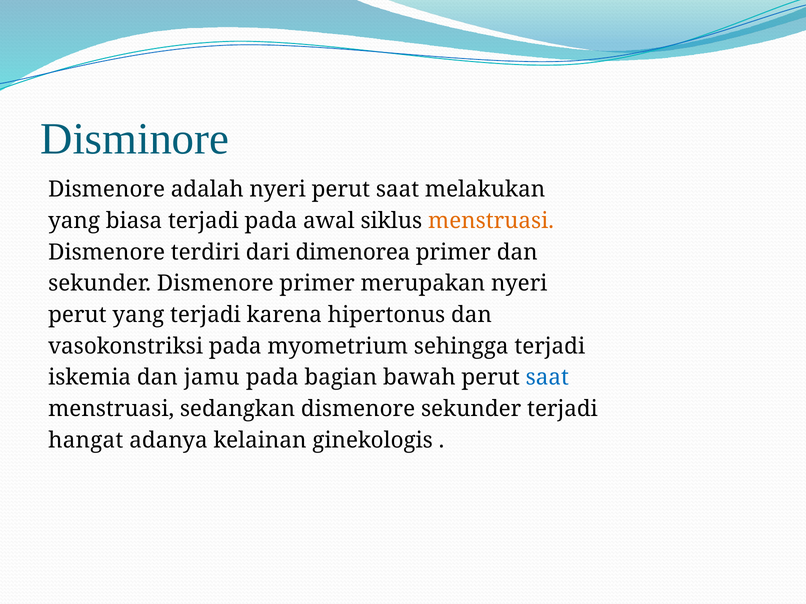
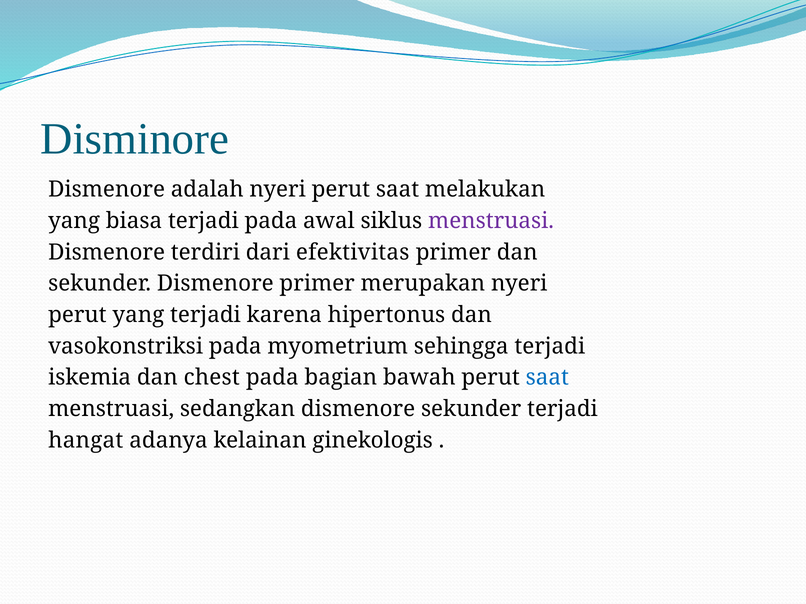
menstruasi at (491, 221) colour: orange -> purple
dimenorea: dimenorea -> efektivitas
jamu: jamu -> chest
